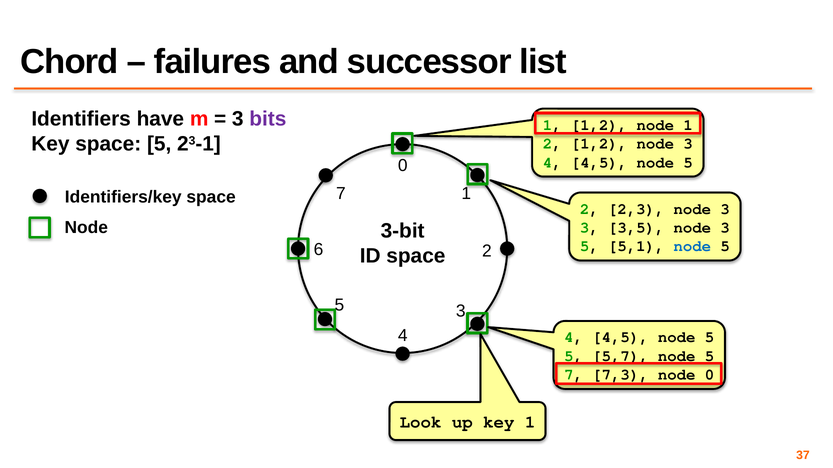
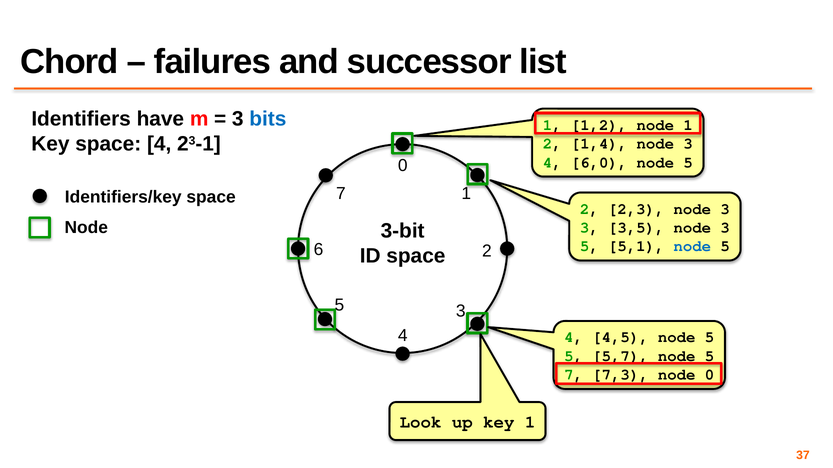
bits colour: purple -> blue
space 5: 5 -> 4
2 1,2: 1,2 -> 1,4
4,5 at (599, 163): 4,5 -> 6,0
